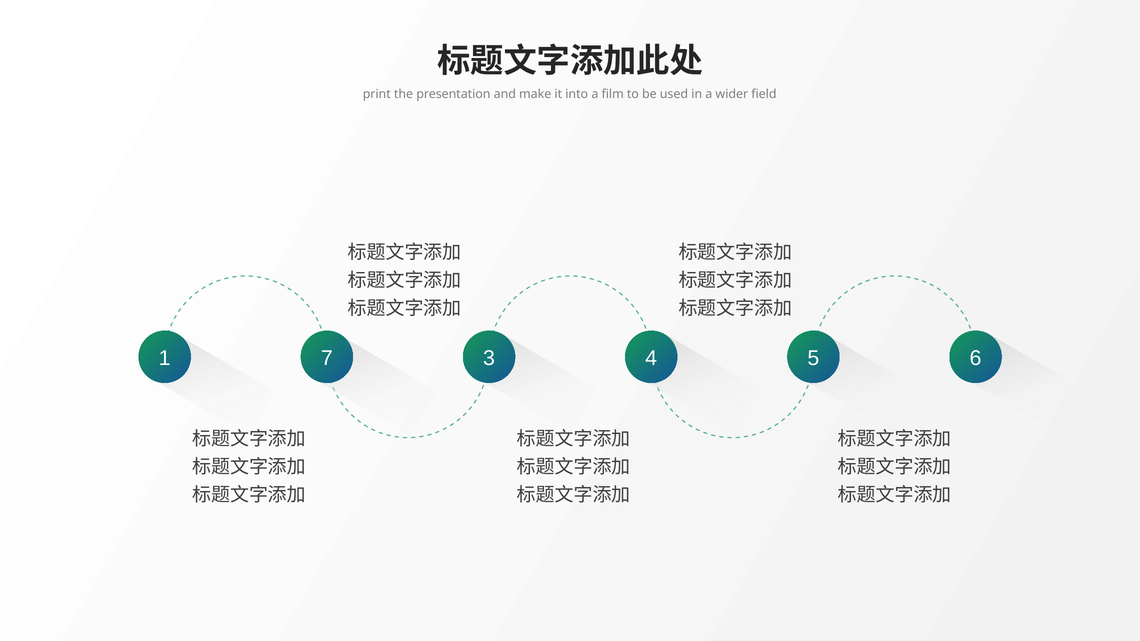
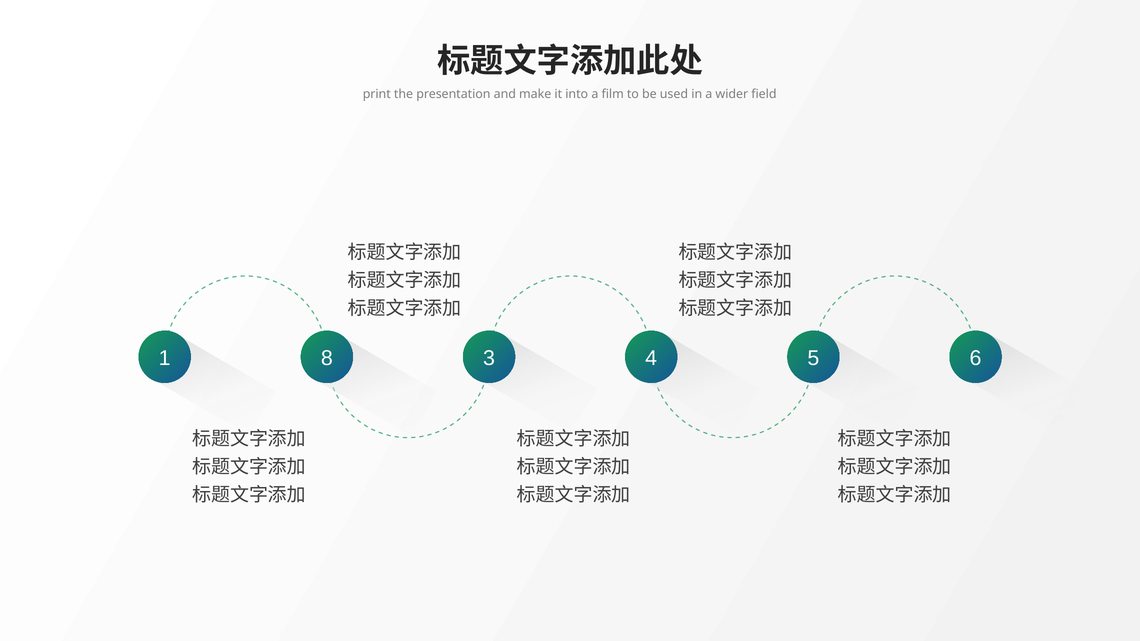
7: 7 -> 8
